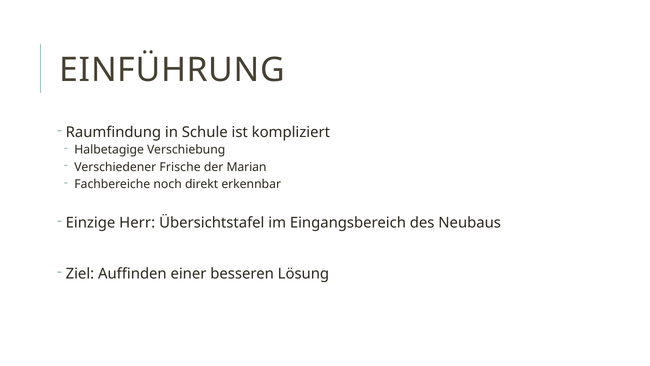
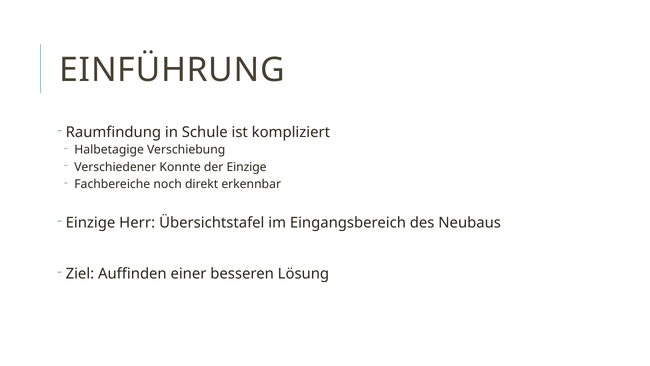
Frische: Frische -> Konnte
der Marian: Marian -> Einzige
